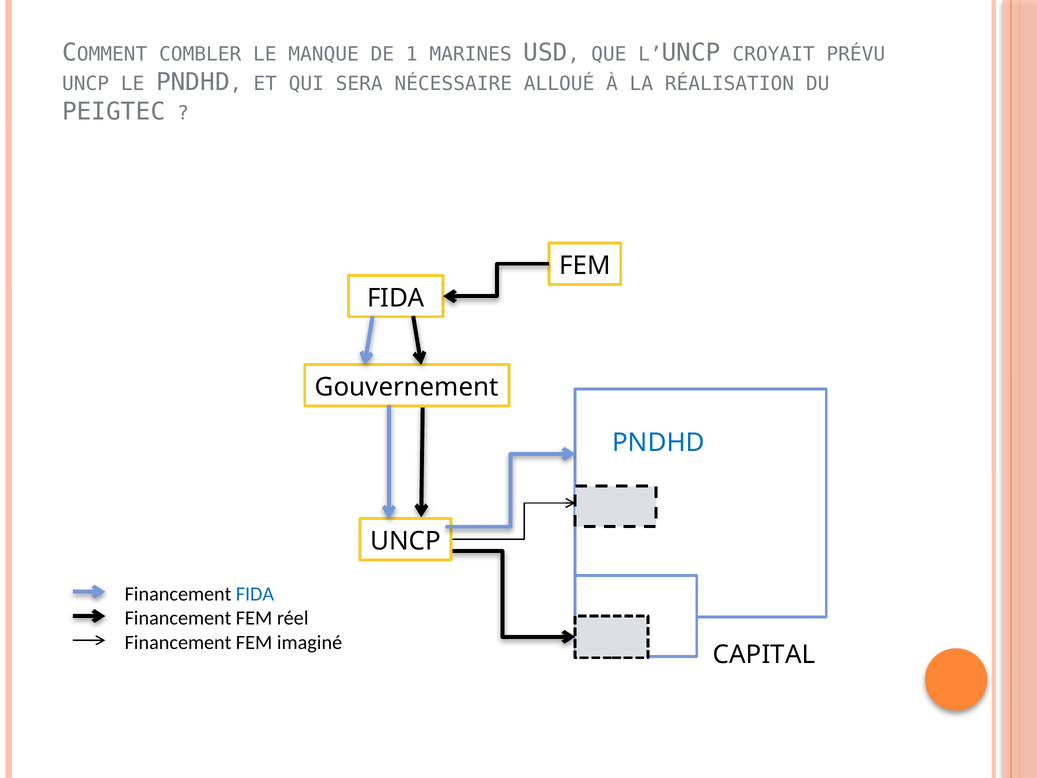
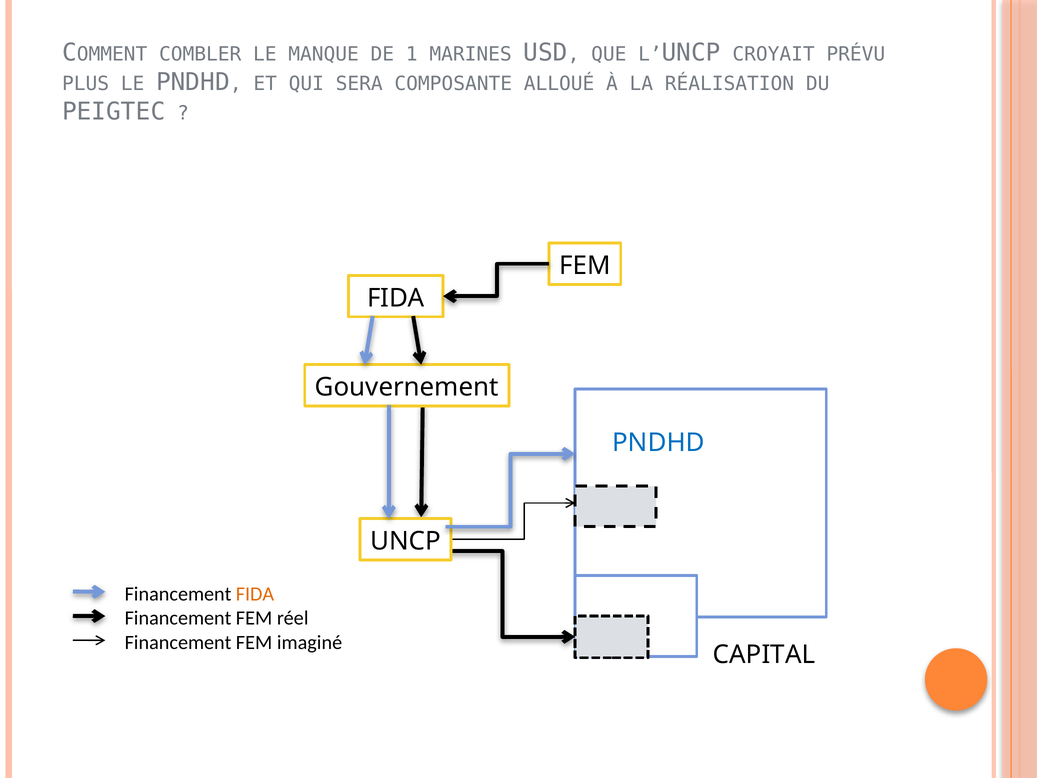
UNCP at (86, 84): UNCP -> PLUS
NÉCESSAIRE: NÉCESSAIRE -> COMPOSANTE
FIDA at (255, 594) colour: blue -> orange
